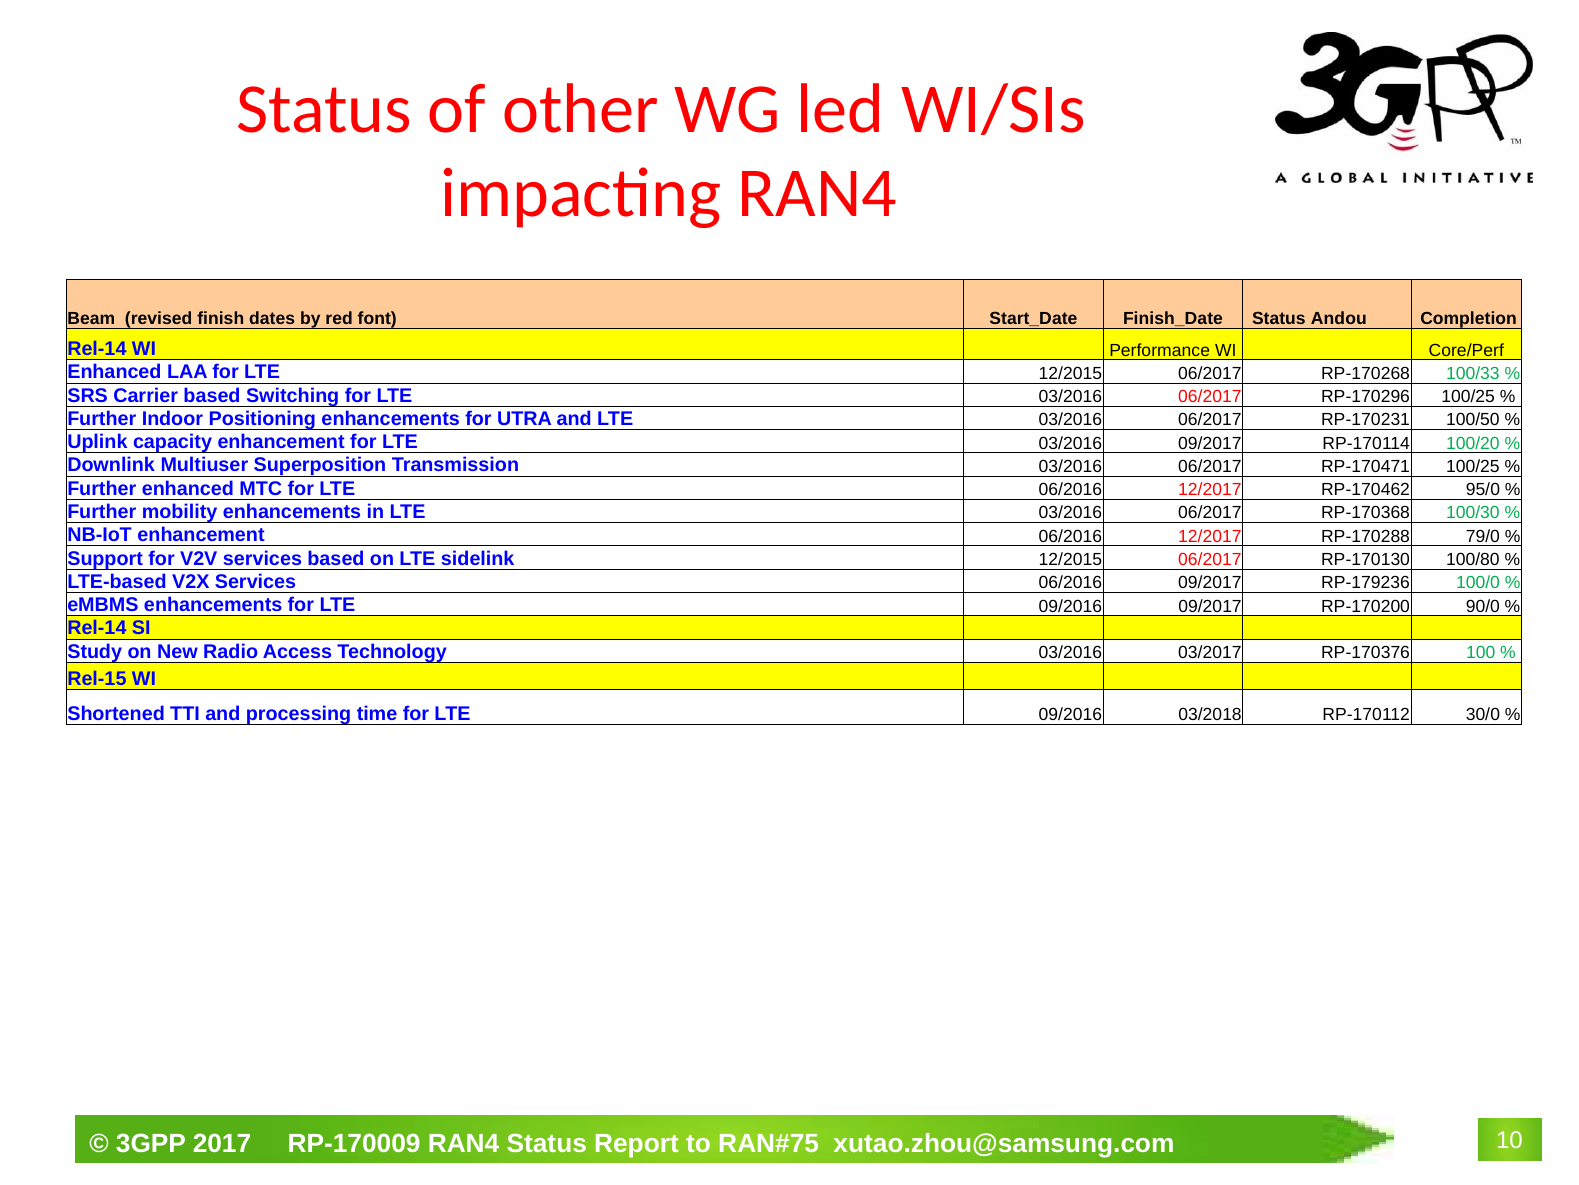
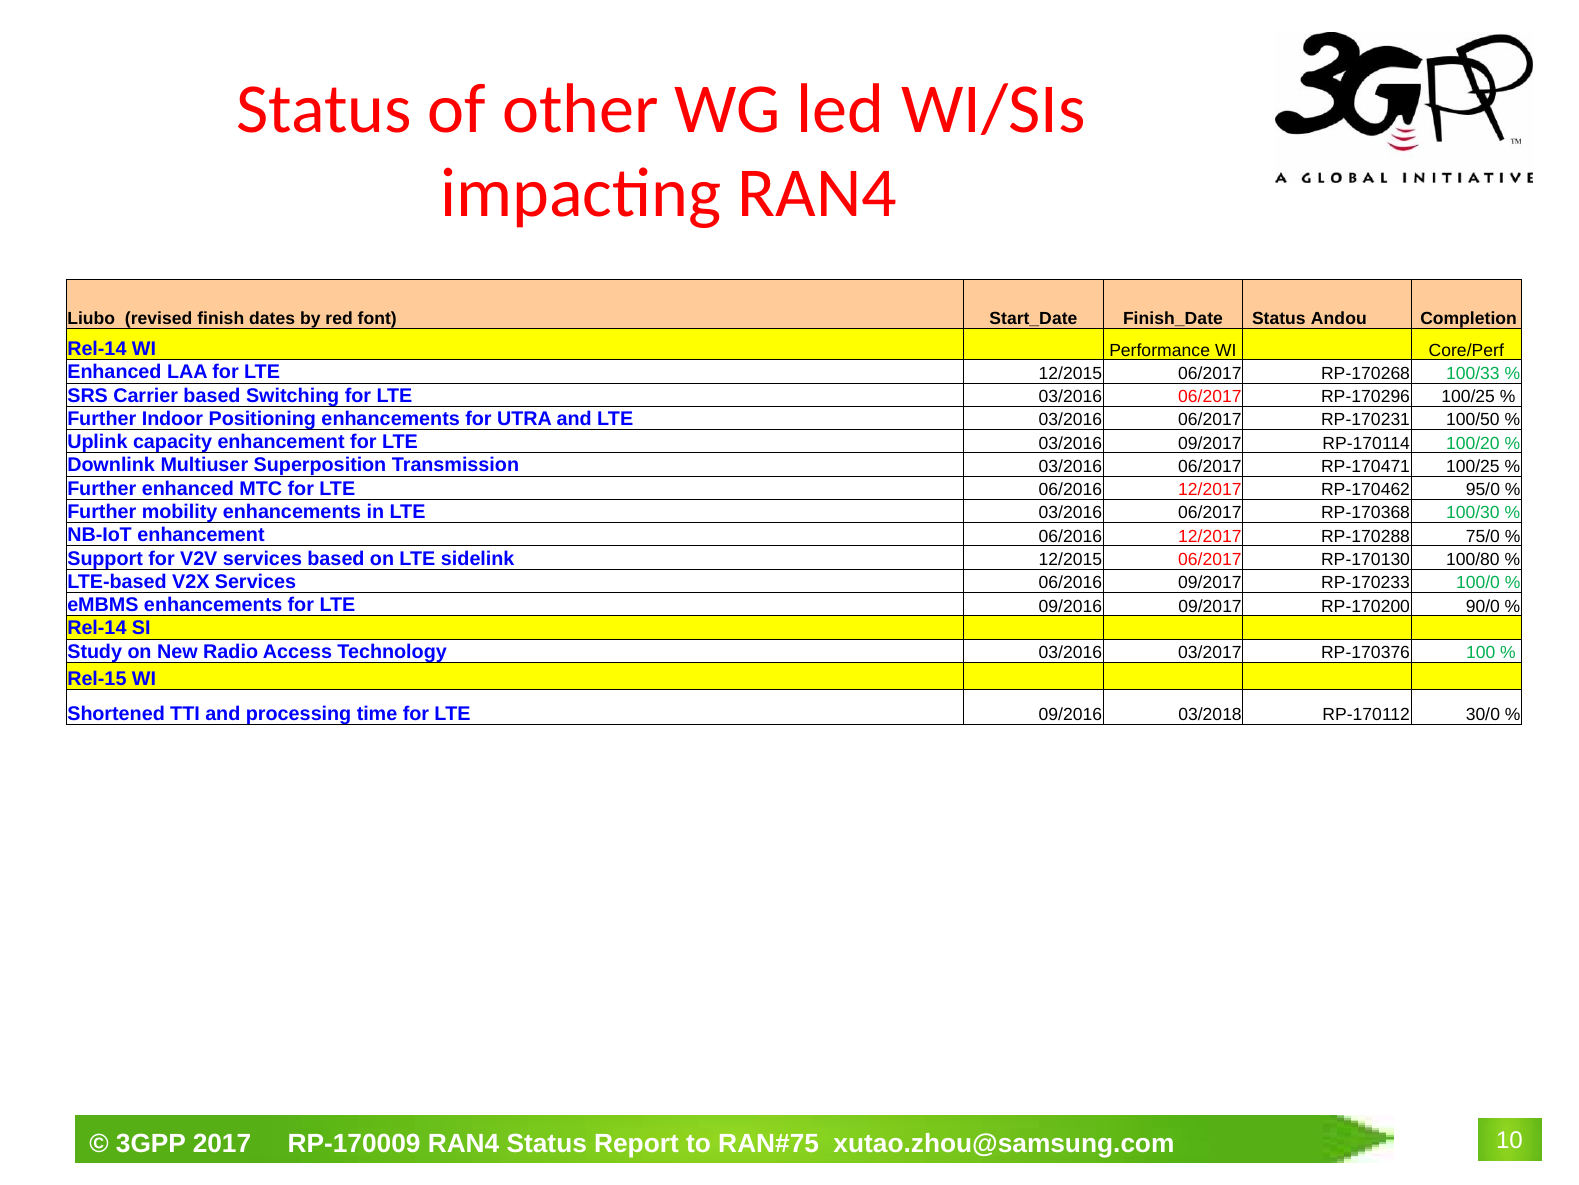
Beam: Beam -> Liubo
79/0: 79/0 -> 75/0
RP-179236: RP-179236 -> RP-170233
